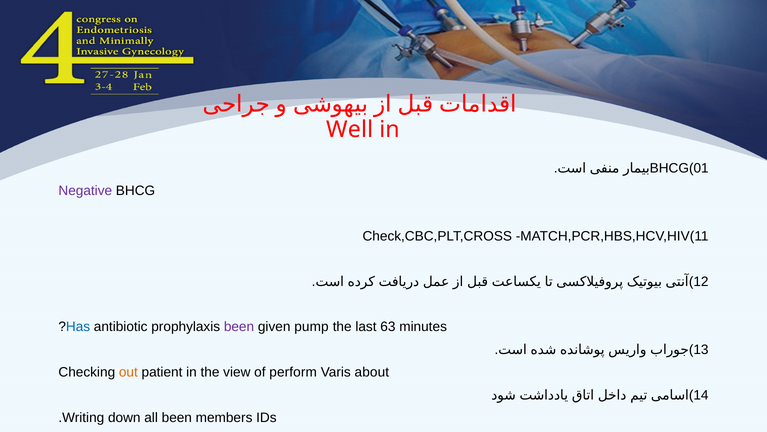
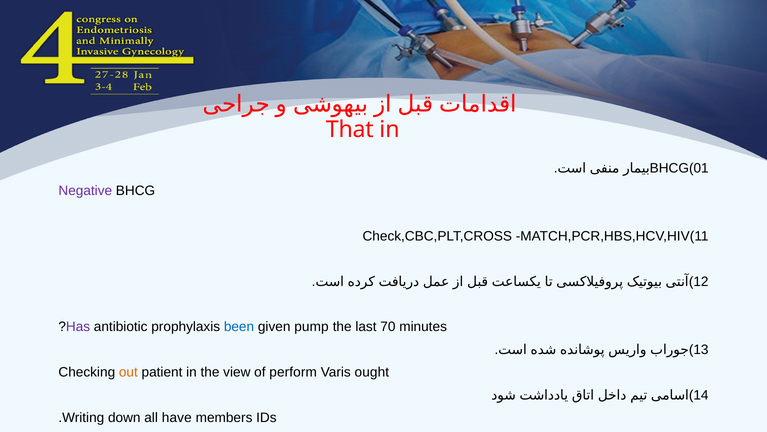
Well: Well -> That
Has colour: blue -> purple
been at (239, 327) colour: purple -> blue
63: 63 -> 70
about: about -> ought
all been: been -> have
